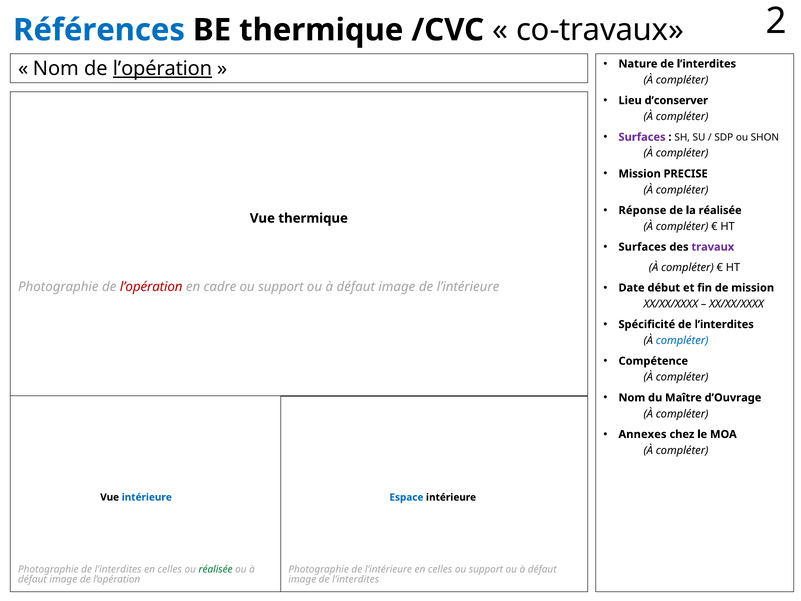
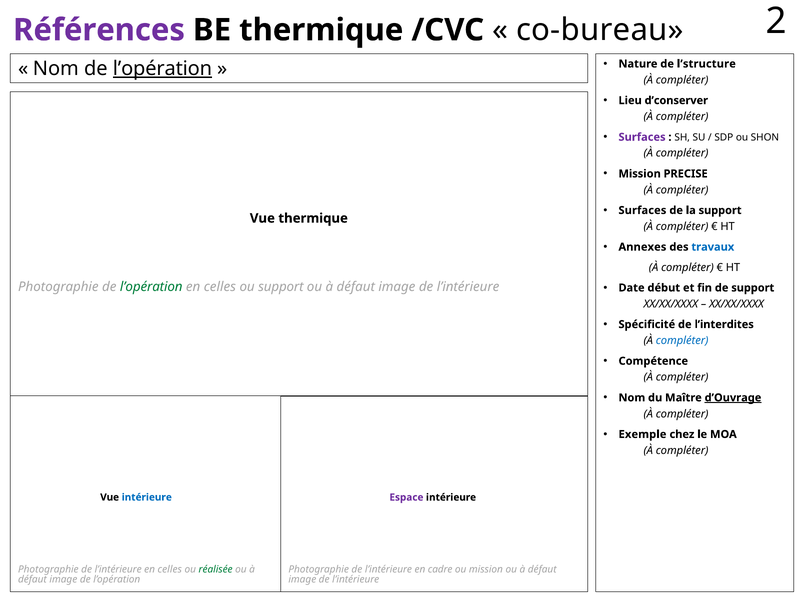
Références colour: blue -> purple
co-travaux: co-travaux -> co-bureau
Nature de l’interdites: l’interdites -> l’structure
Réponse at (642, 210): Réponse -> Surfaces
la réalisée: réalisée -> support
Surfaces at (642, 247): Surfaces -> Annexes
travaux colour: purple -> blue
de mission: mission -> support
l’opération at (151, 286) colour: red -> green
cadre at (220, 286): cadre -> celles
d’Ouvrage underline: none -> present
Annexes: Annexes -> Exemple
Espace colour: blue -> purple
l’interdites at (118, 569): l’interdites -> l’intérieure
celles at (440, 569): celles -> cadre
support at (486, 569): support -> mission
l’interdites at (356, 579): l’interdites -> l’intérieure
